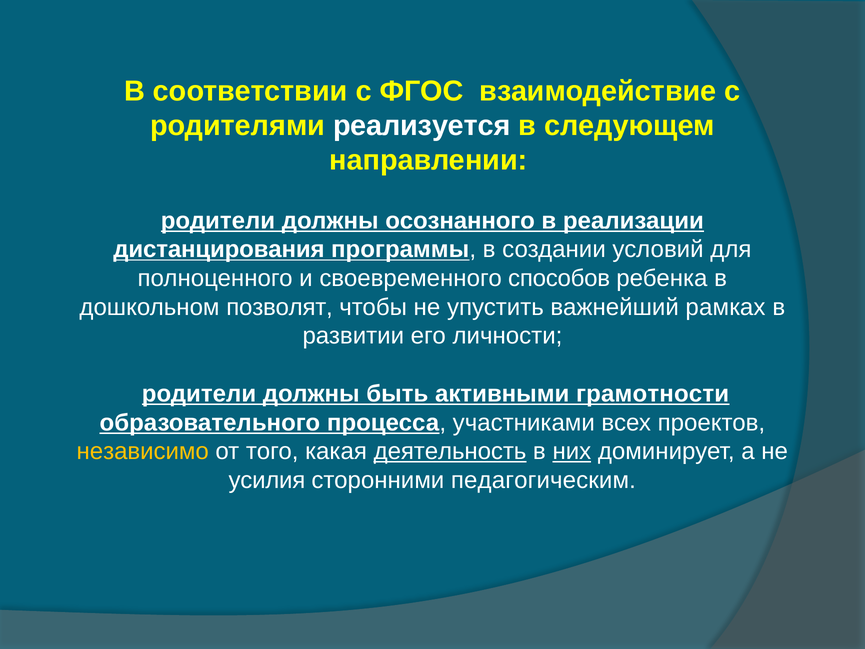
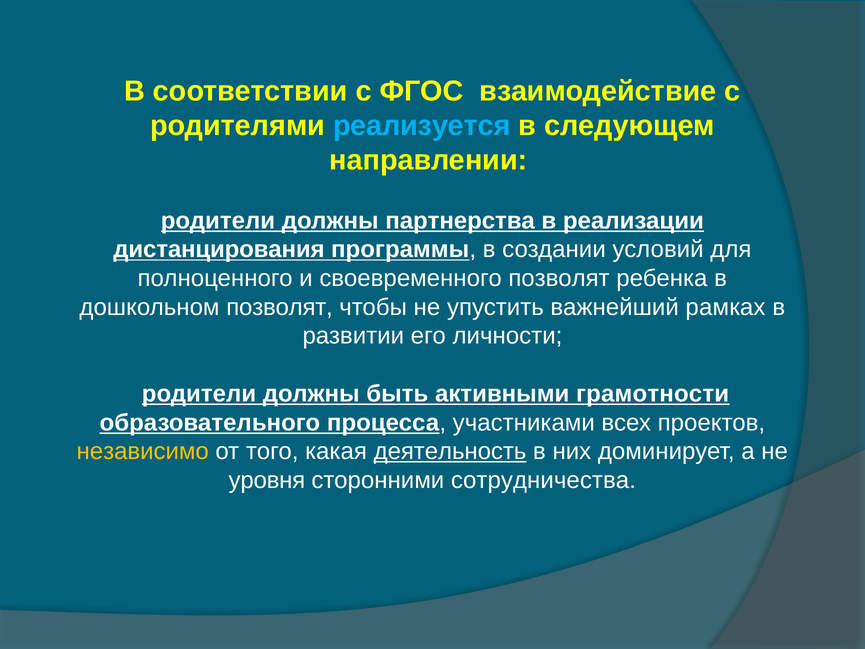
реализуется colour: white -> light blue
осознанного: осознанного -> партнерства
своевременного способов: способов -> позволят
них underline: present -> none
усилия: усилия -> уровня
педагогическим: педагогическим -> сотрудничества
